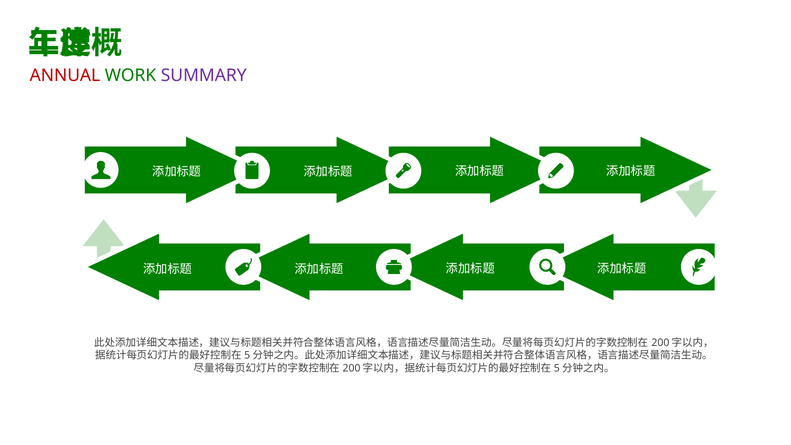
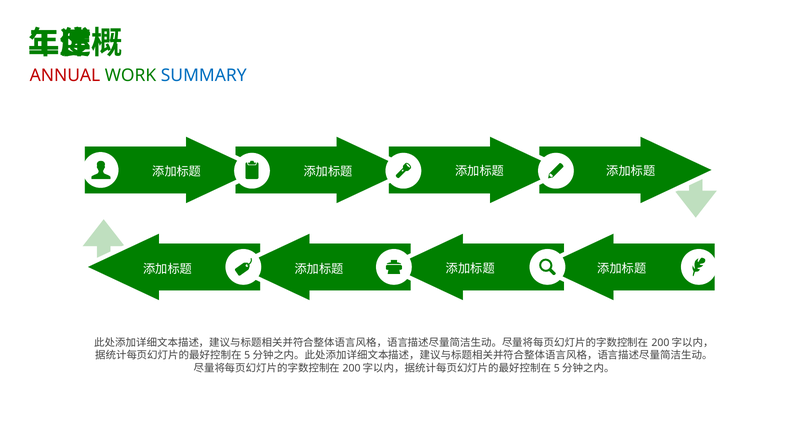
SUMMARY colour: purple -> blue
